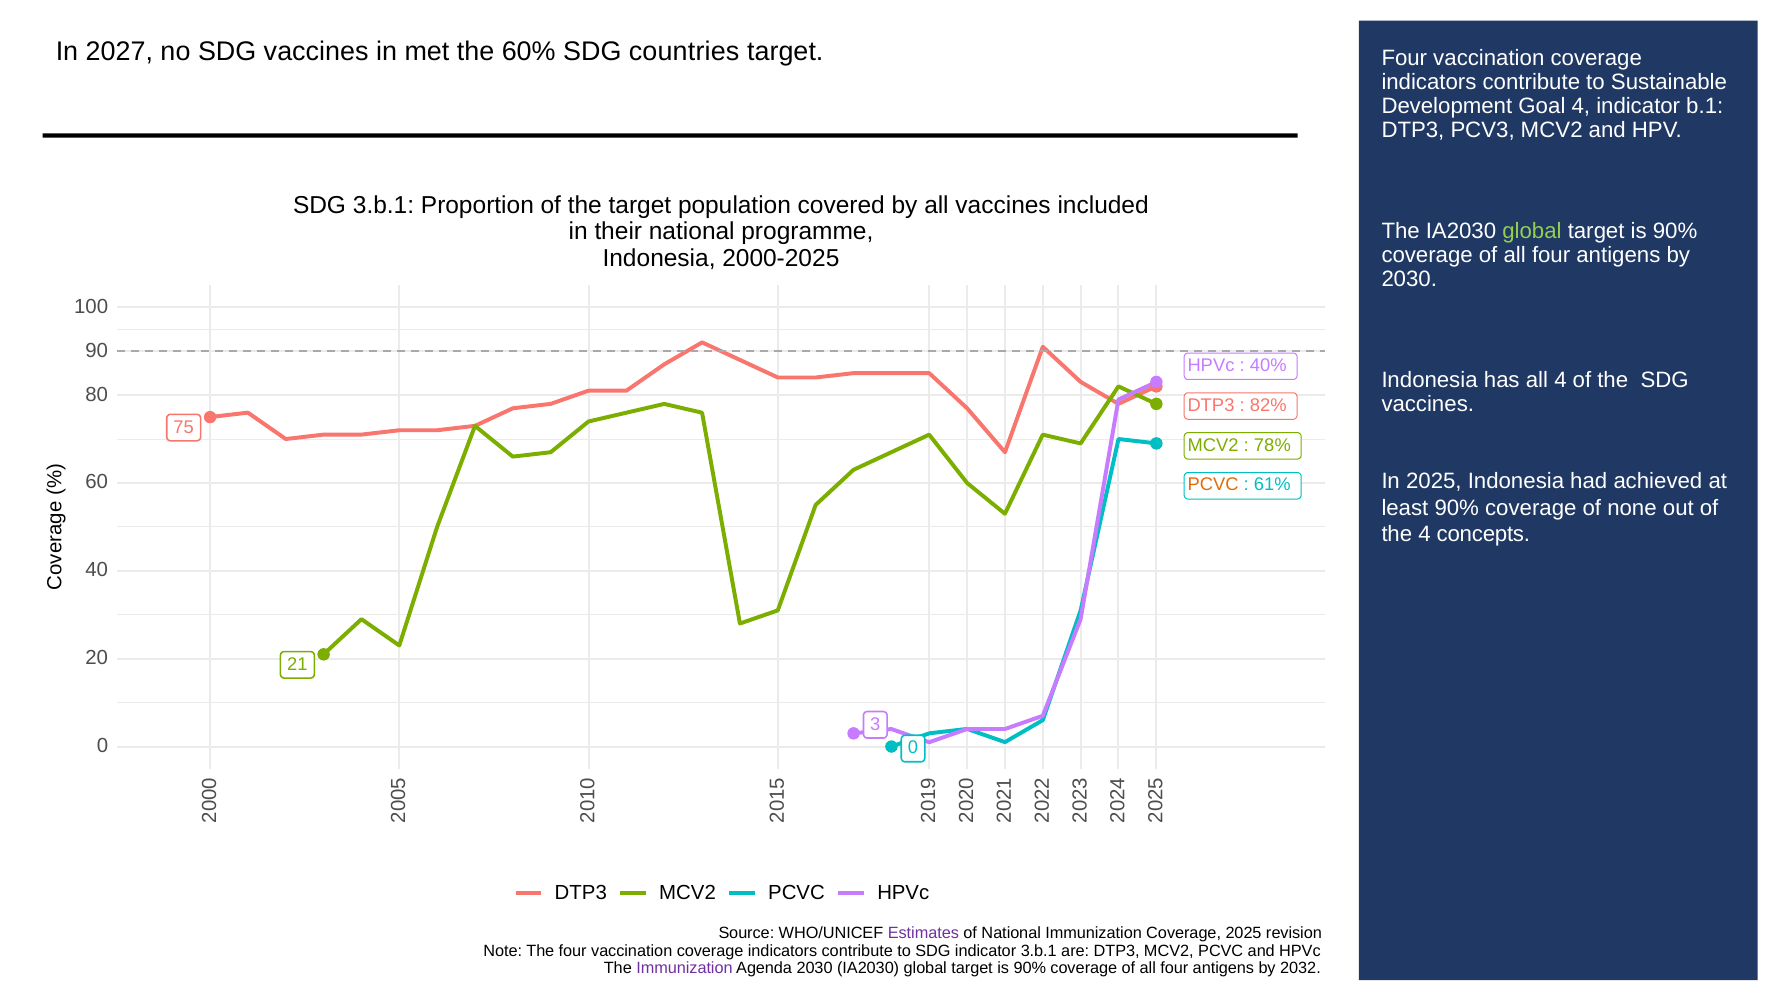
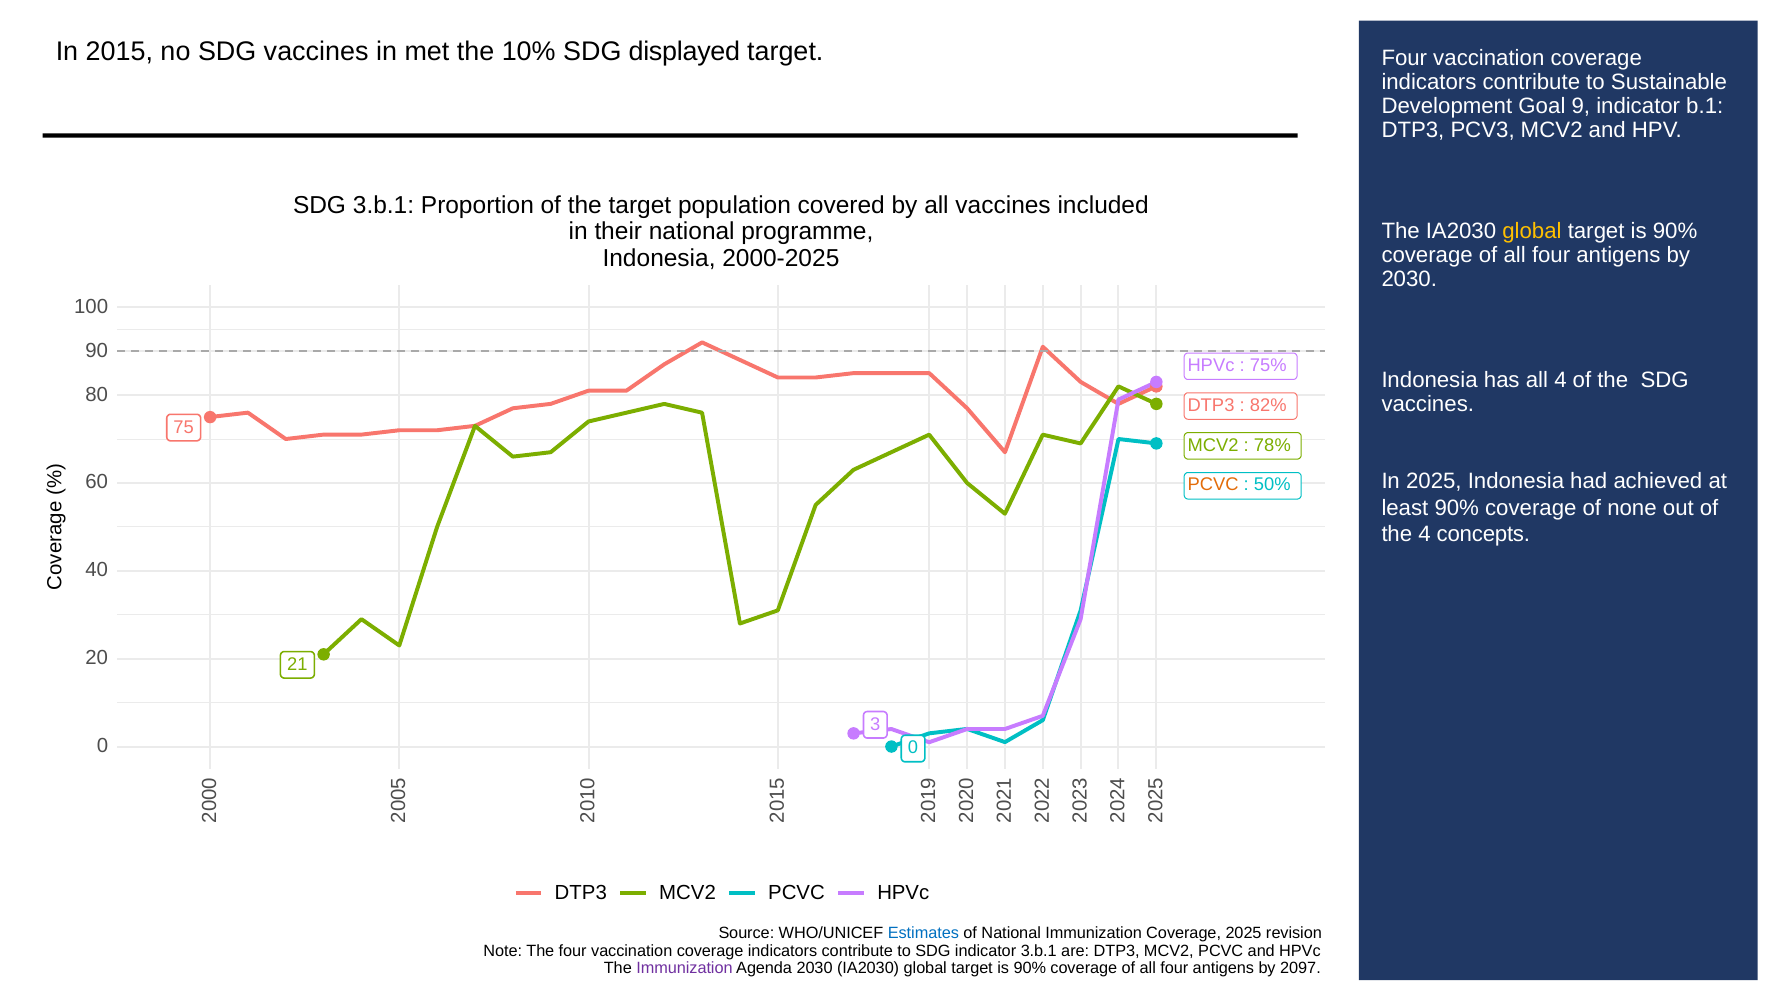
2027: 2027 -> 2015
60%: 60% -> 10%
countries: countries -> displayed
Goal 4: 4 -> 9
global at (1532, 231) colour: light green -> yellow
40%: 40% -> 75%
61%: 61% -> 50%
Estimates colour: purple -> blue
2032: 2032 -> 2097
